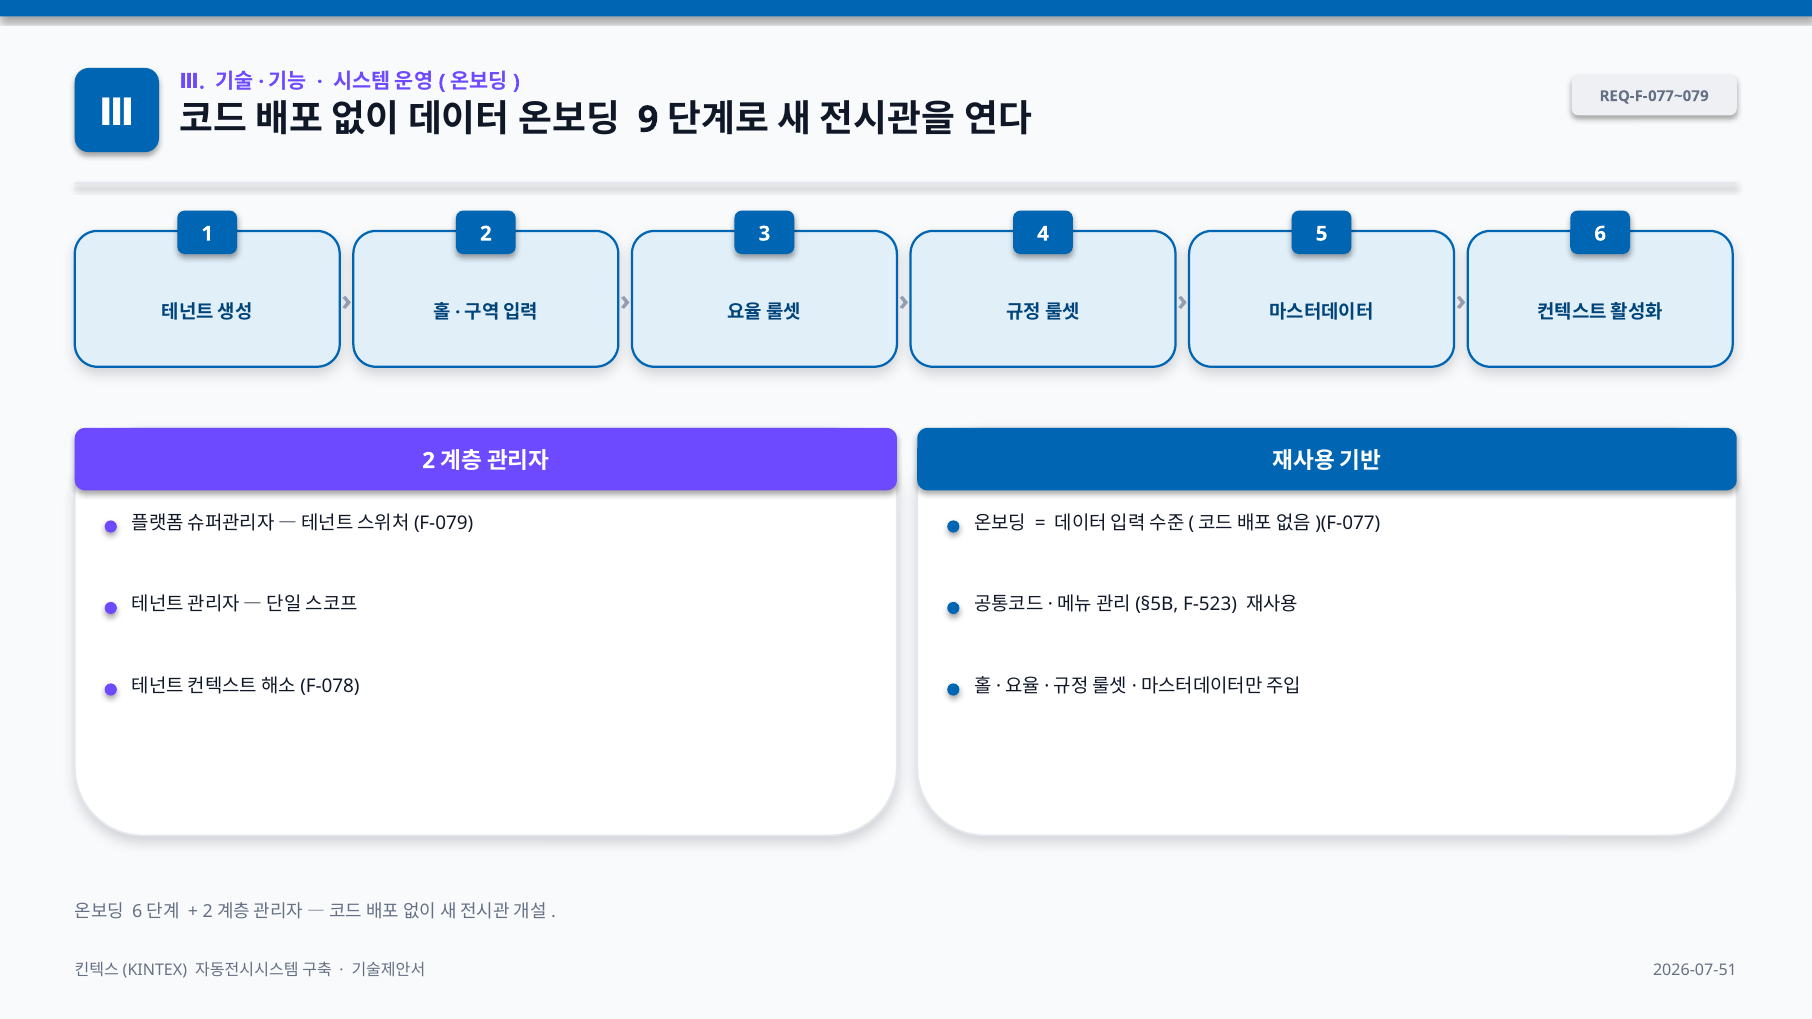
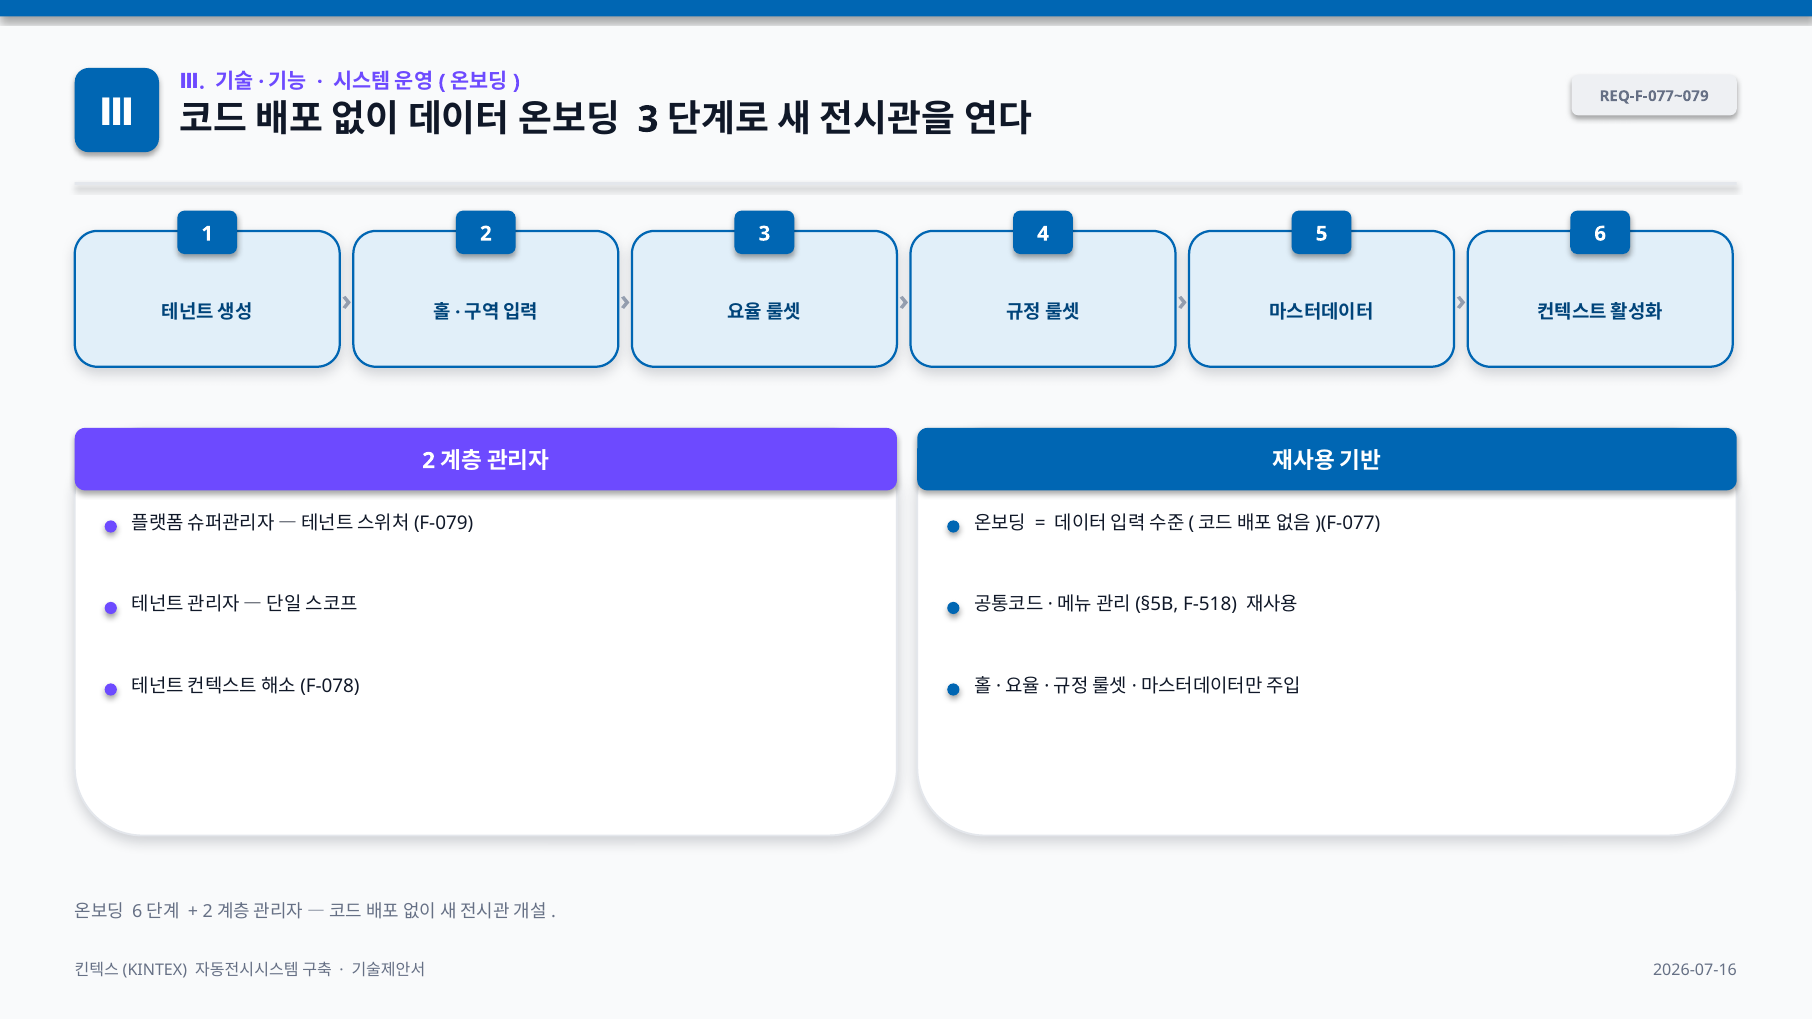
9 at (648, 120): 9 -> 3
F-523: F-523 -> F-518
2026-07-51: 2026-07-51 -> 2026-07-16
